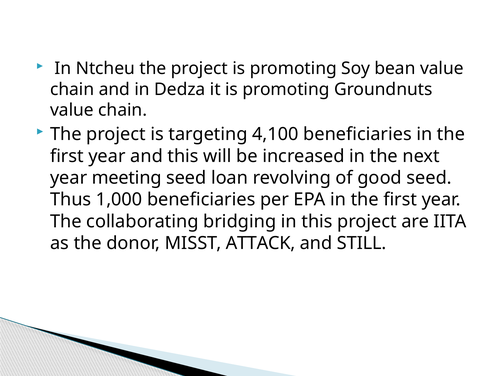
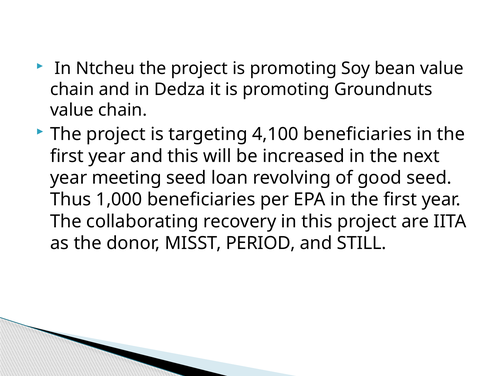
bridging: bridging -> recovery
ATTACK: ATTACK -> PERIOD
